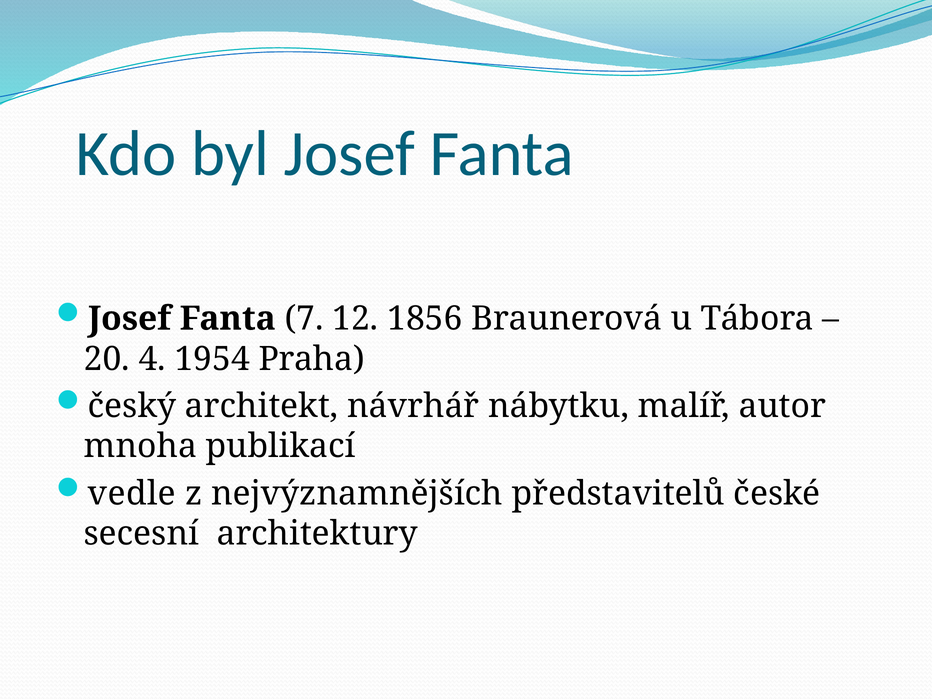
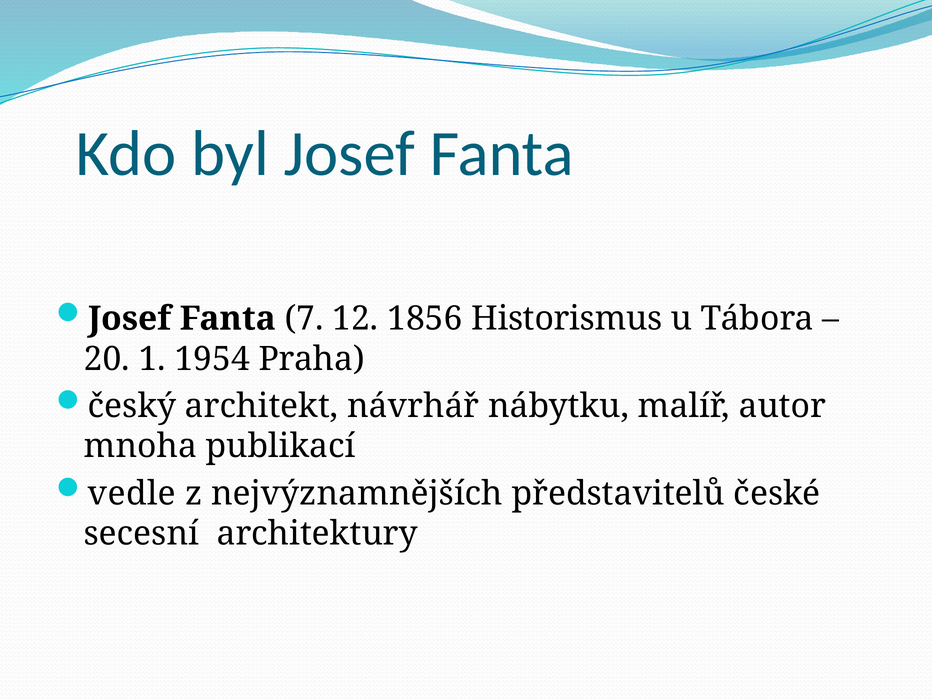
Braunerová: Braunerová -> Historismus
4: 4 -> 1
